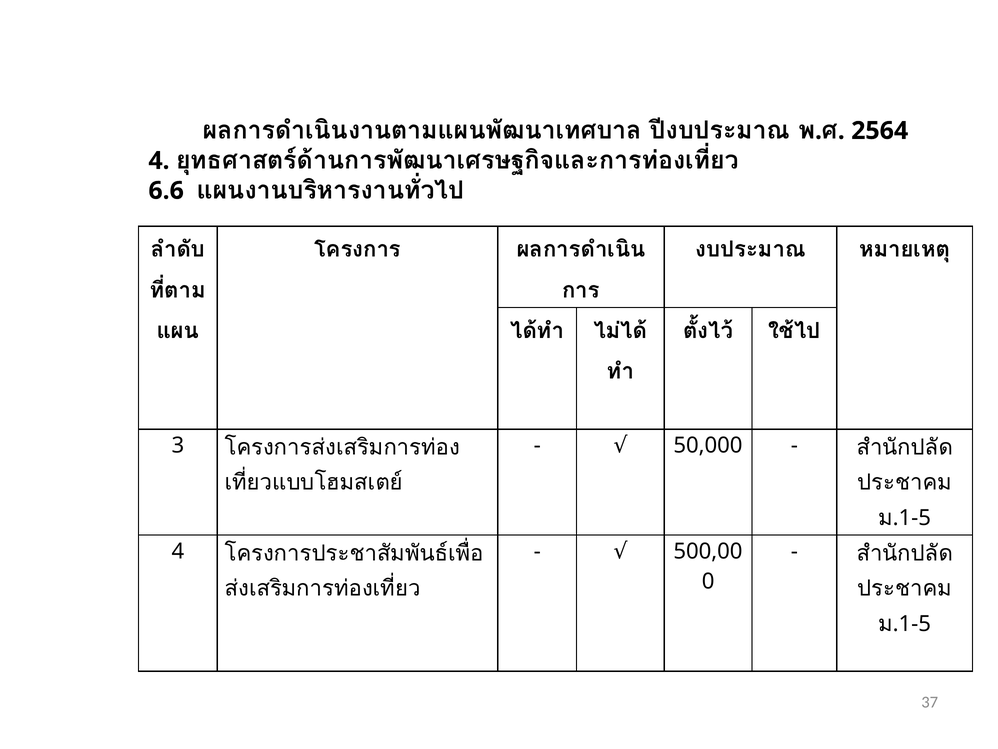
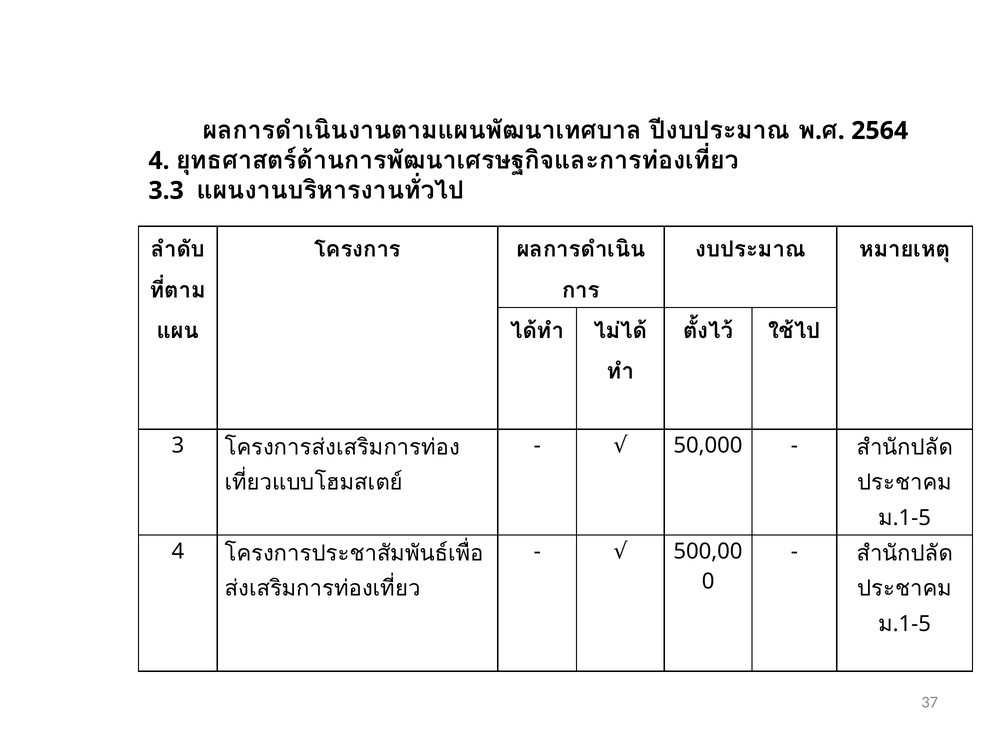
6.6: 6.6 -> 3.3
